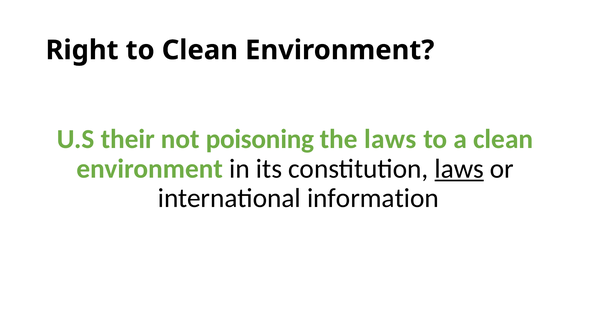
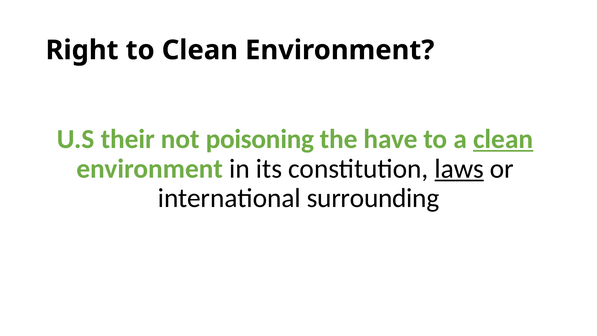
the laws: laws -> have
clean at (503, 139) underline: none -> present
information: information -> surrounding
